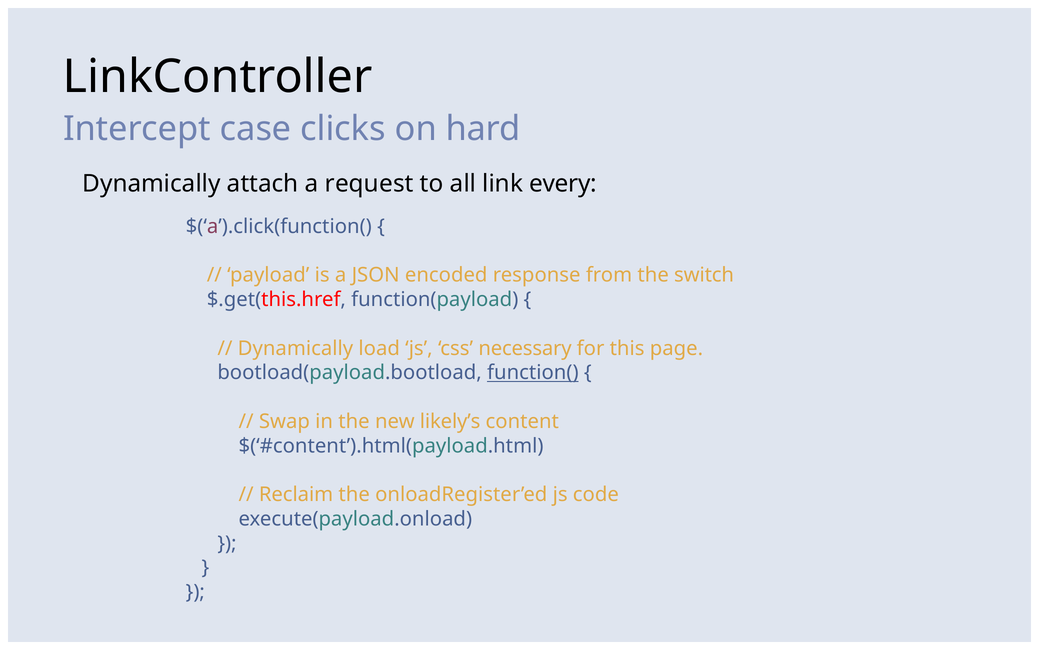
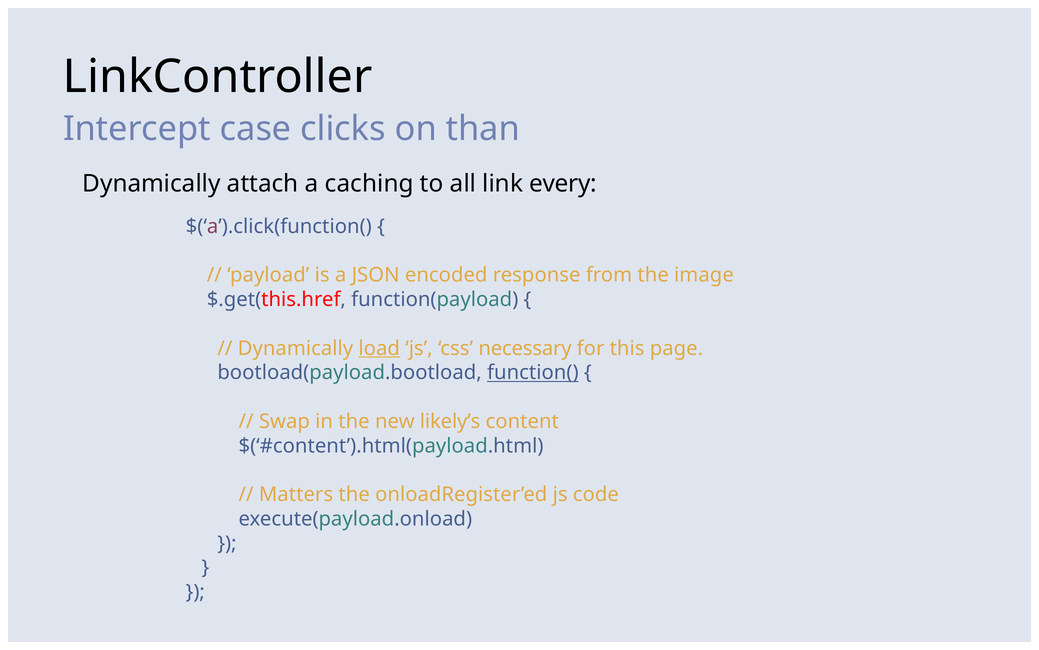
hard: hard -> than
request: request -> caching
switch: switch -> image
load underline: none -> present
Reclaim: Reclaim -> Matters
